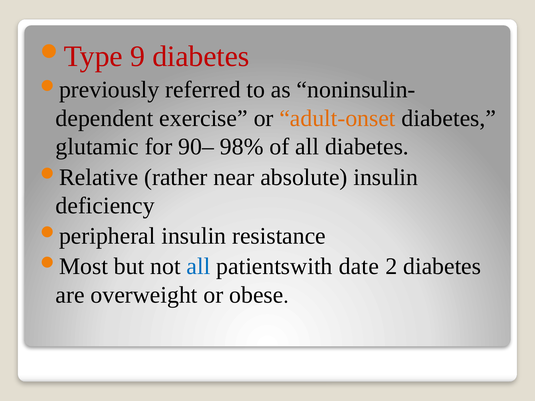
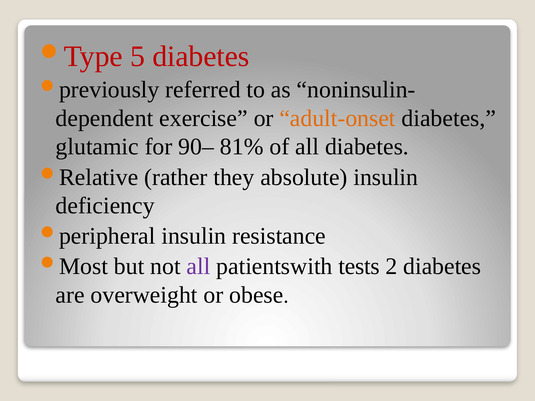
9: 9 -> 5
98%: 98% -> 81%
near: near -> they
all at (198, 267) colour: blue -> purple
date: date -> tests
